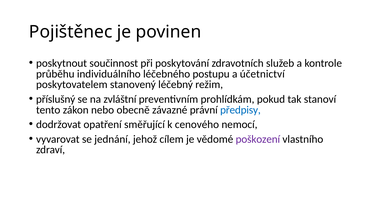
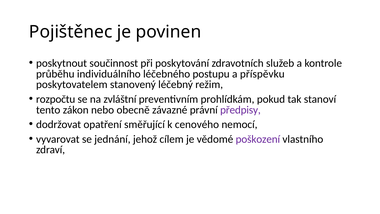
účetnictví: účetnictví -> příspěvku
příslušný: příslušný -> rozpočtu
předpisy colour: blue -> purple
